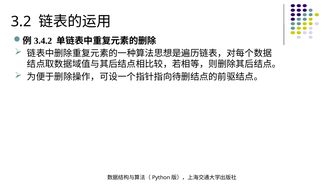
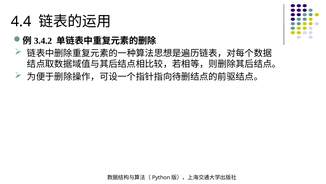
3.2: 3.2 -> 4.4
